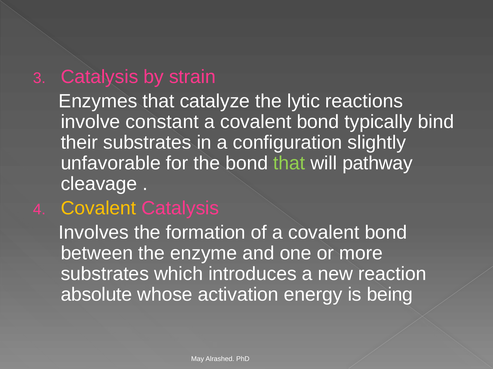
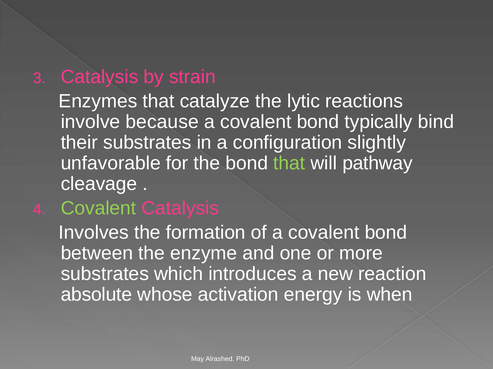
constant: constant -> because
Covalent at (98, 209) colour: yellow -> light green
being: being -> when
